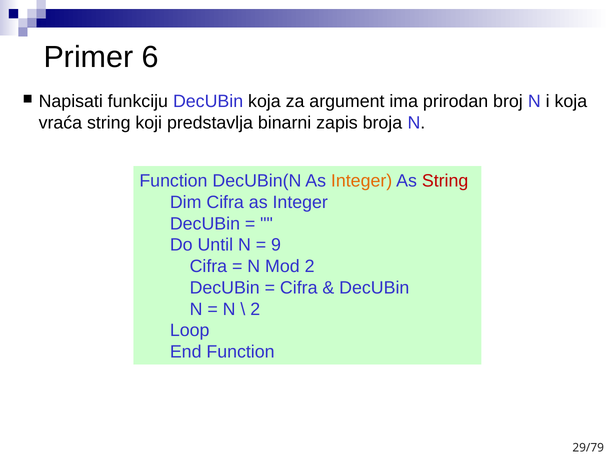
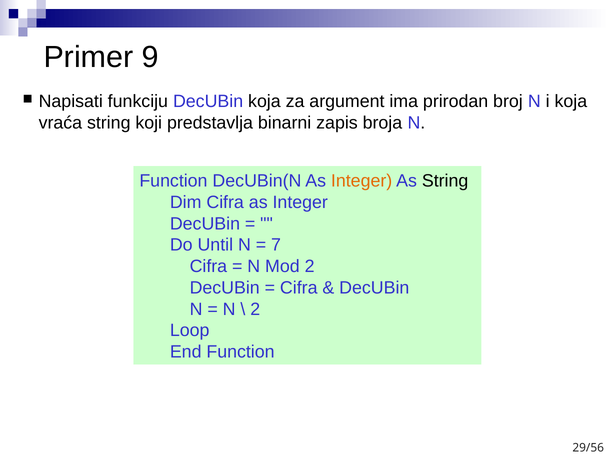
6: 6 -> 9
String at (445, 181) colour: red -> black
9: 9 -> 7
29/79: 29/79 -> 29/56
